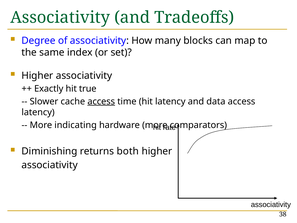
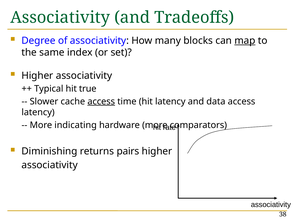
map underline: none -> present
Exactly: Exactly -> Typical
both: both -> pairs
